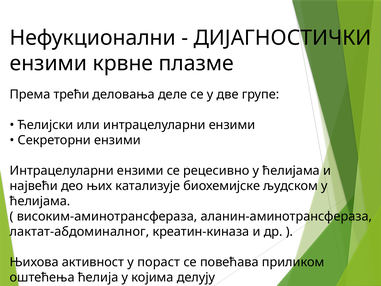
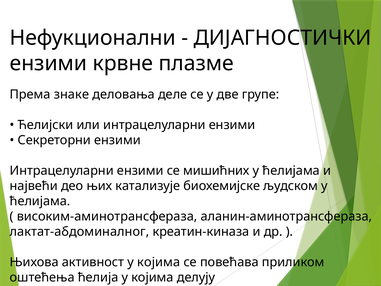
трећи: трећи -> знаке
рецесивно: рецесивно -> мишићних
активност у пораст: пораст -> којима
